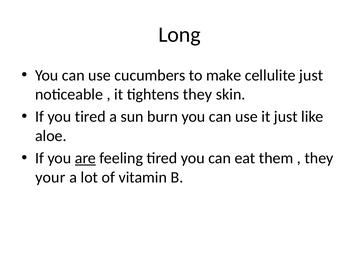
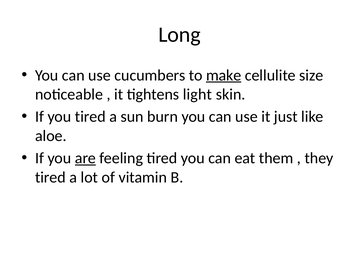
make underline: none -> present
cellulite just: just -> size
tightens they: they -> light
your at (50, 177): your -> tired
